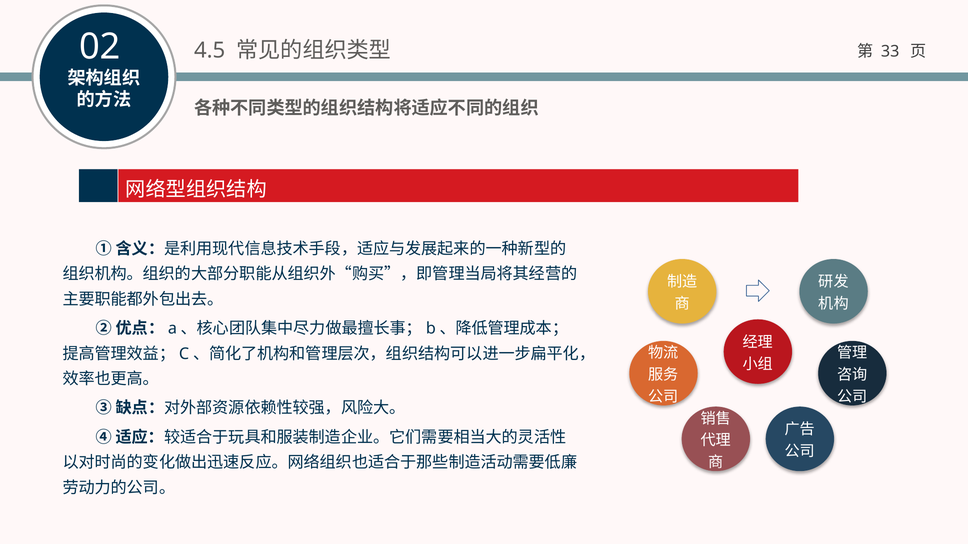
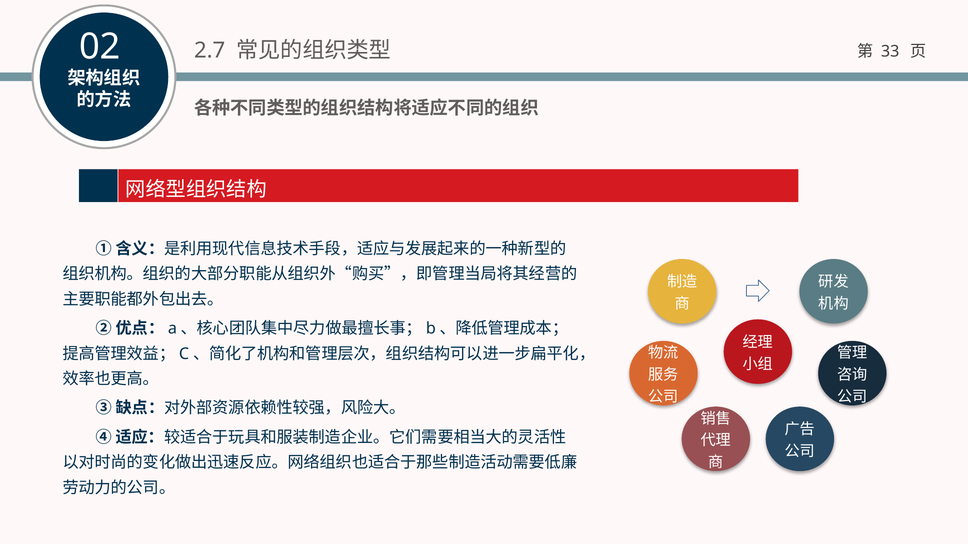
4.5: 4.5 -> 2.7
